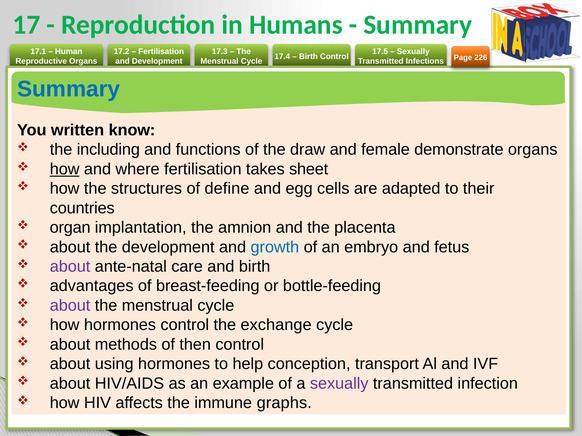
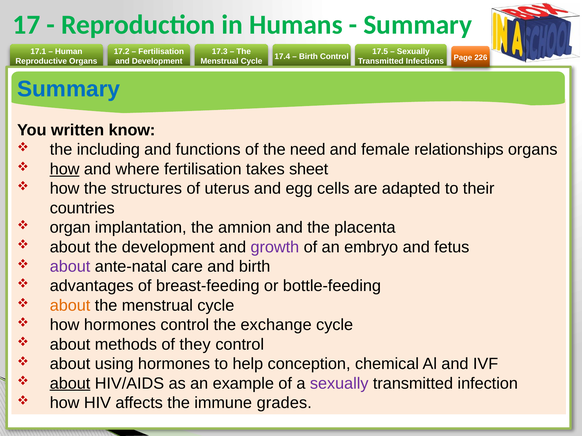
draw: draw -> need
demonstrate: demonstrate -> relationships
define: define -> uterus
growth colour: blue -> purple
about at (70, 306) colour: purple -> orange
then: then -> they
transport: transport -> chemical
about at (70, 384) underline: none -> present
graphs: graphs -> grades
